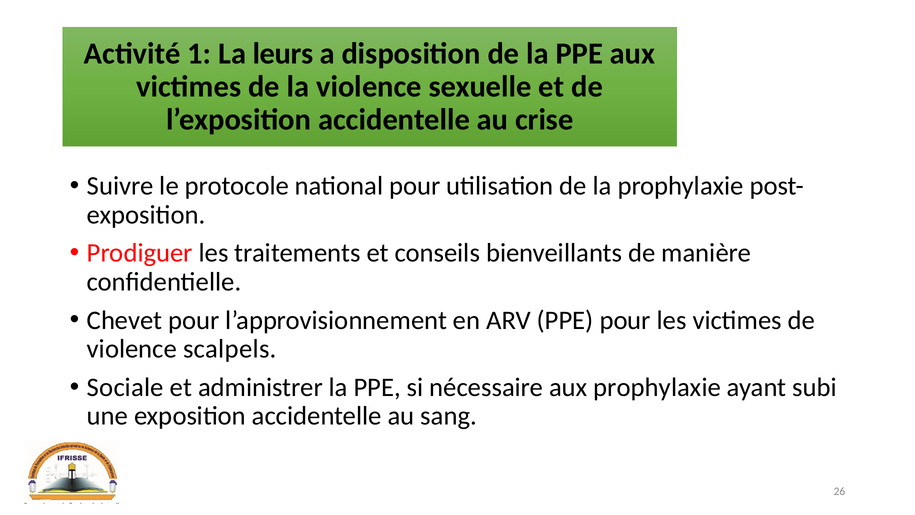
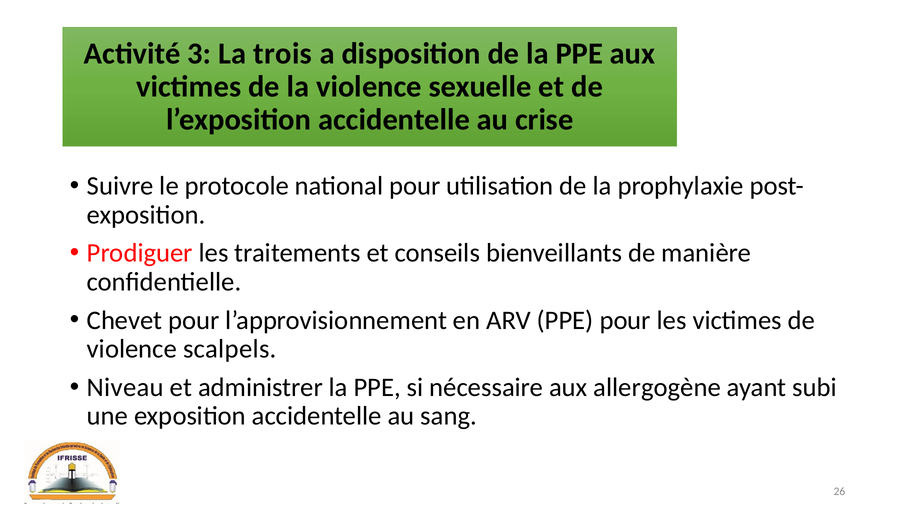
1: 1 -> 3
leurs: leurs -> trois
Sociale: Sociale -> Niveau
aux prophylaxie: prophylaxie -> allergogène
